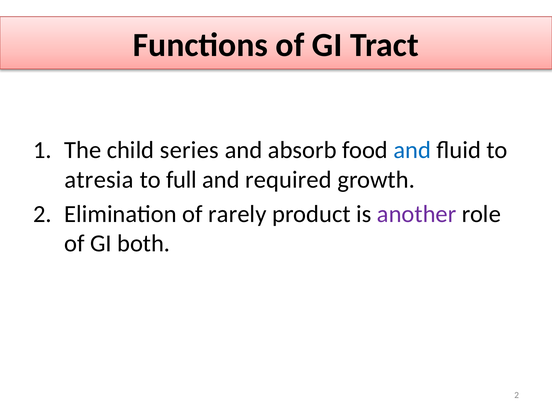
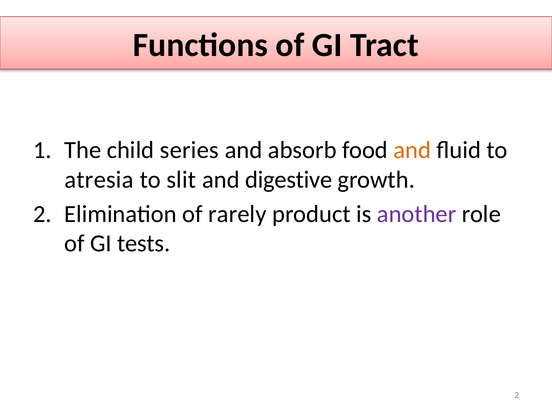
and at (412, 150) colour: blue -> orange
full: full -> slit
required: required -> digestive
both: both -> tests
